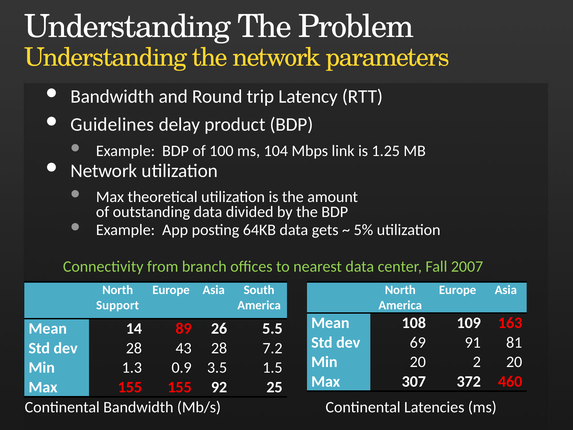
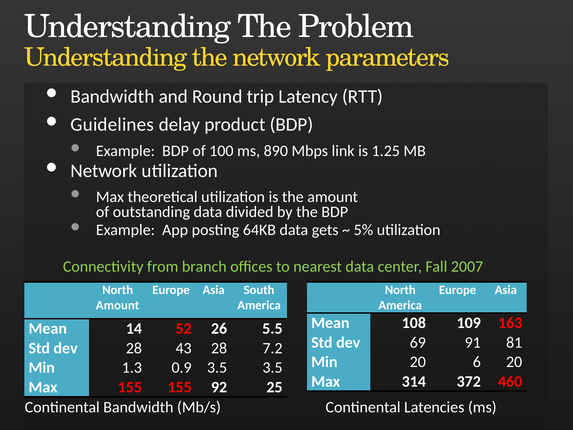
104: 104 -> 890
Support at (118, 305): Support -> Amount
89: 89 -> 52
2: 2 -> 6
3.5 1.5: 1.5 -> 3.5
307: 307 -> 314
